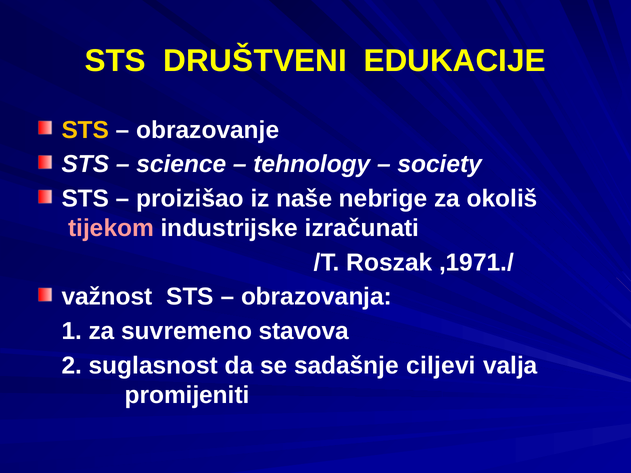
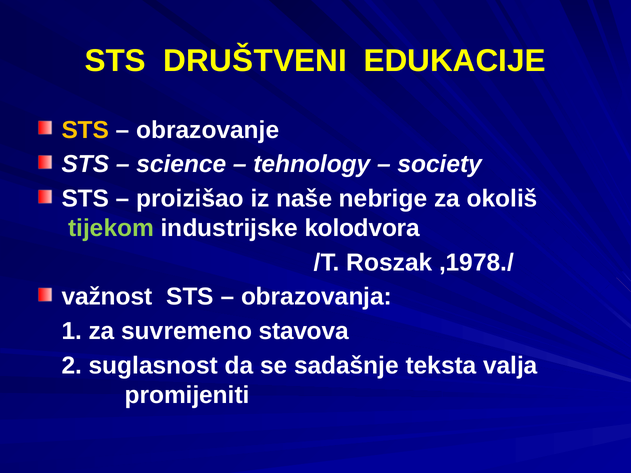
tijekom colour: pink -> light green
izračunati: izračunati -> kolodvora
,1971./: ,1971./ -> ,1978./
ciljevi: ciljevi -> teksta
